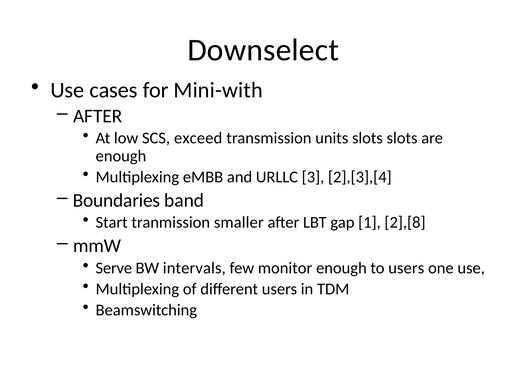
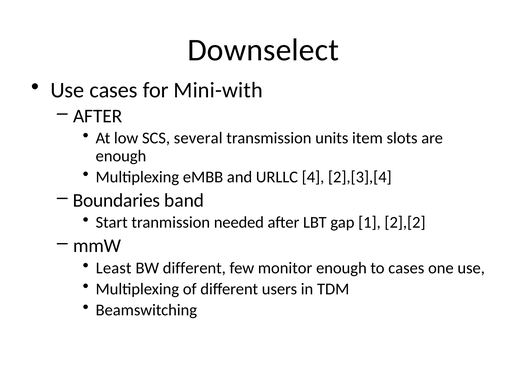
exceed: exceed -> several
units slots: slots -> item
3: 3 -> 4
smaller: smaller -> needed
2],[8: 2],[8 -> 2],[2
Serve: Serve -> Least
BW intervals: intervals -> different
to users: users -> cases
